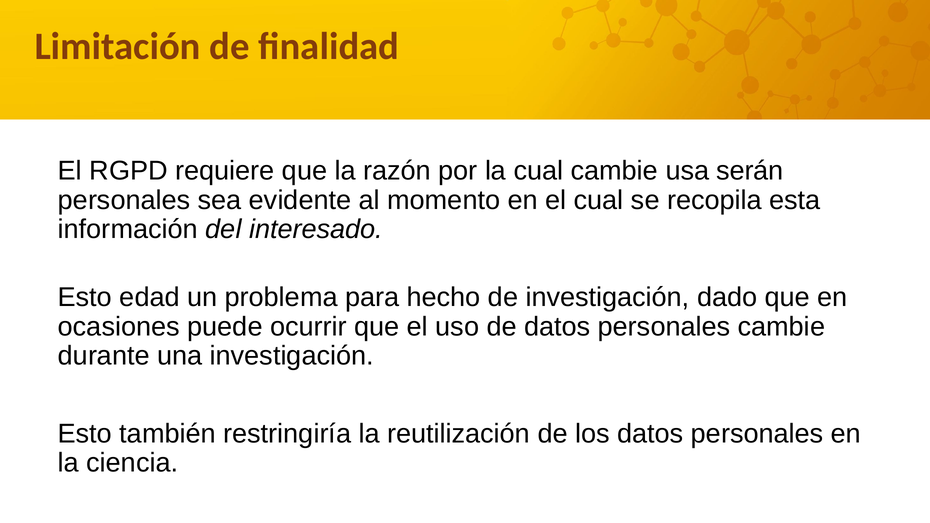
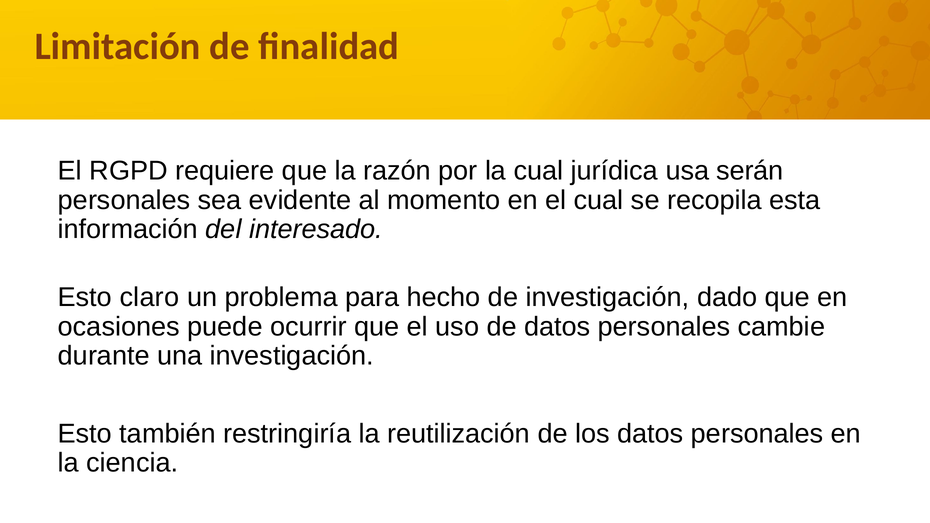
cual cambie: cambie -> jurídica
edad: edad -> claro
